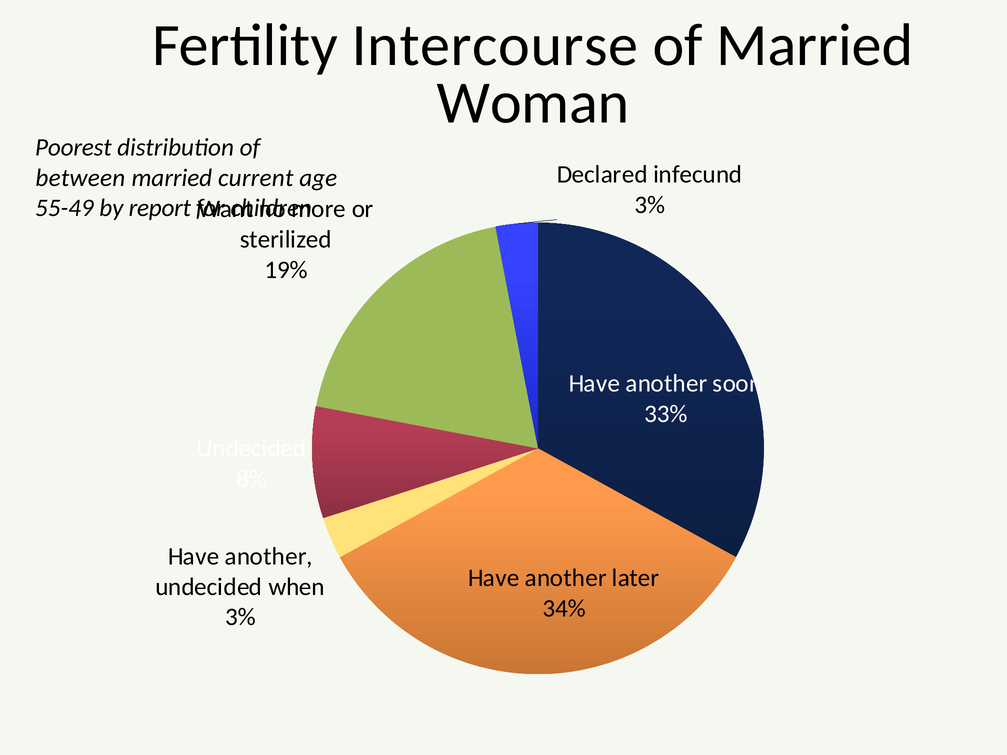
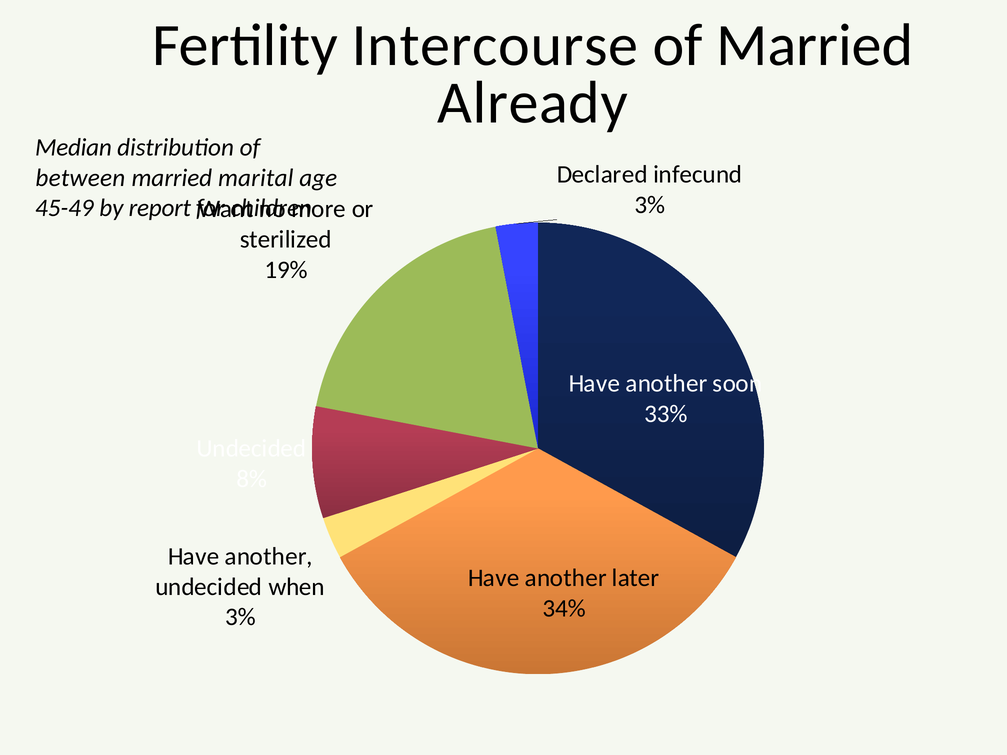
Woman: Woman -> Already
Poorest: Poorest -> Median
current: current -> marital
55-49: 55-49 -> 45-49
